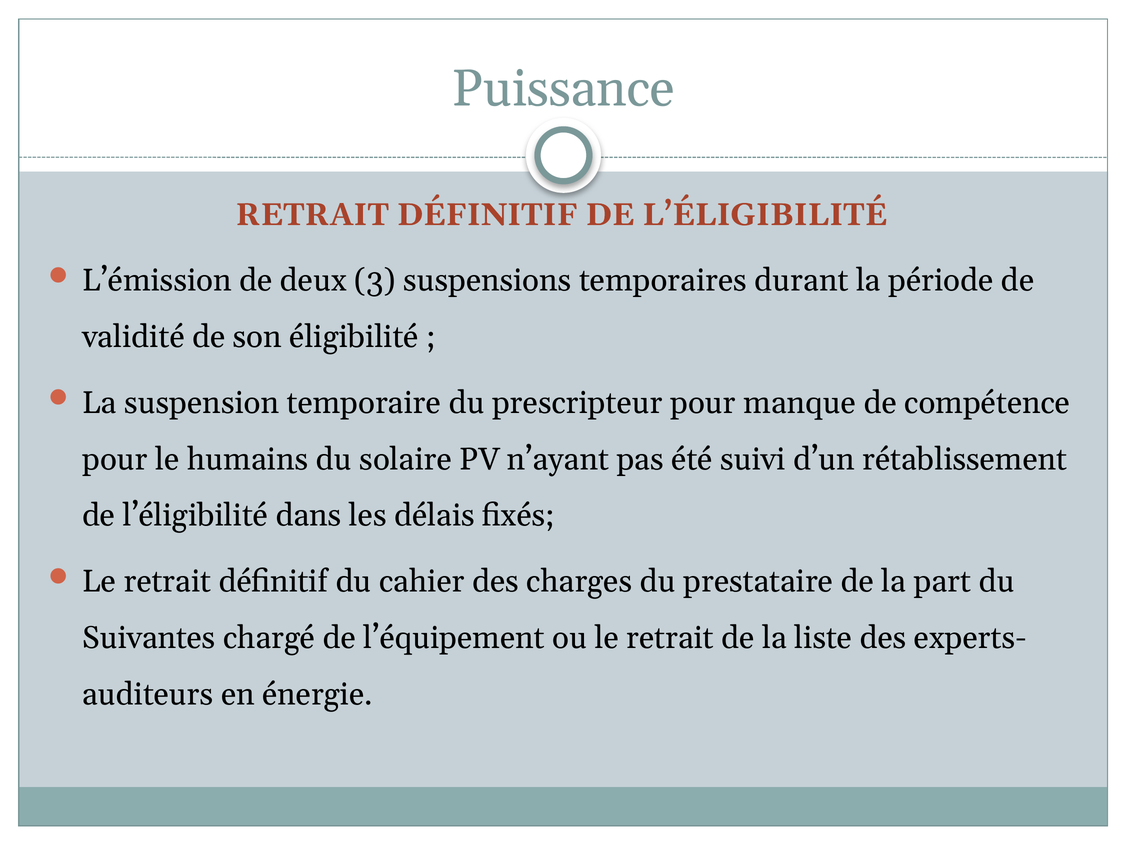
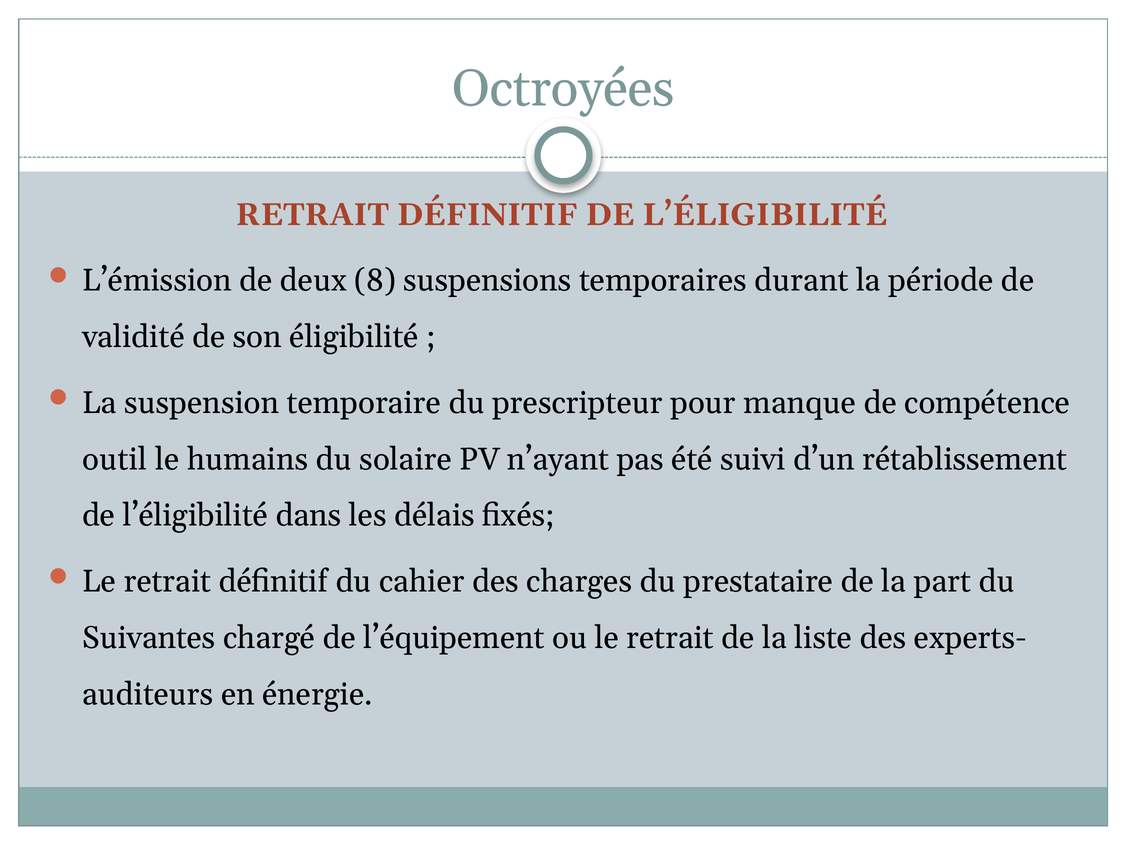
Puissance: Puissance -> Octroyées
3: 3 -> 8
pour at (115, 459): pour -> outil
